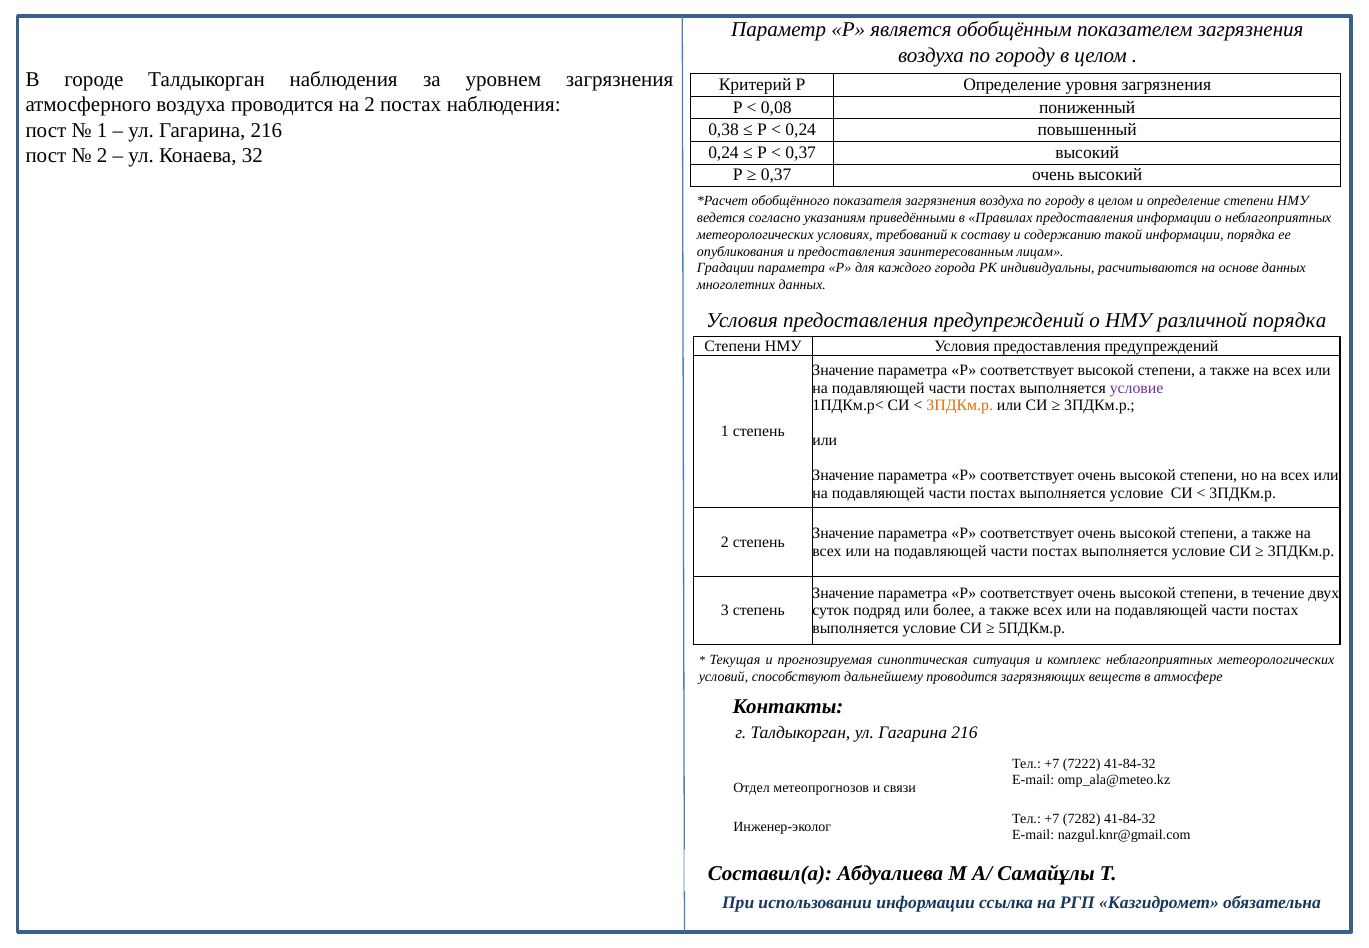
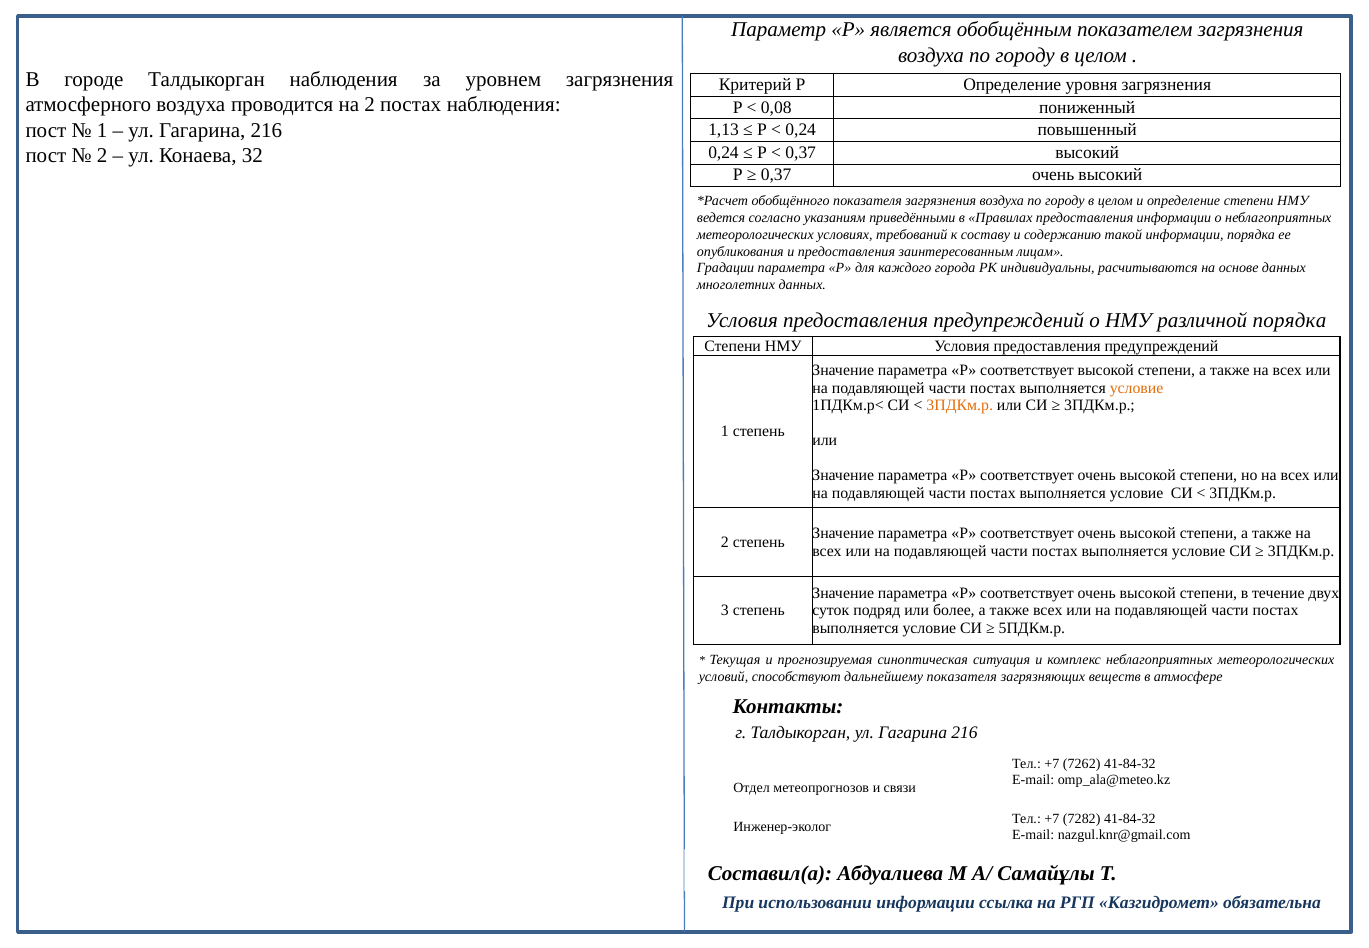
0,38: 0,38 -> 1,13
условие at (1137, 388) colour: purple -> orange
дальнейшему проводится: проводится -> показателя
7222: 7222 -> 7262
